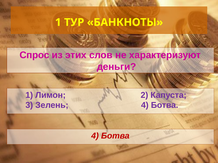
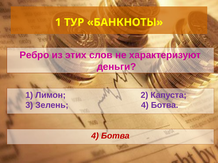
Спрос: Спрос -> Ребро
